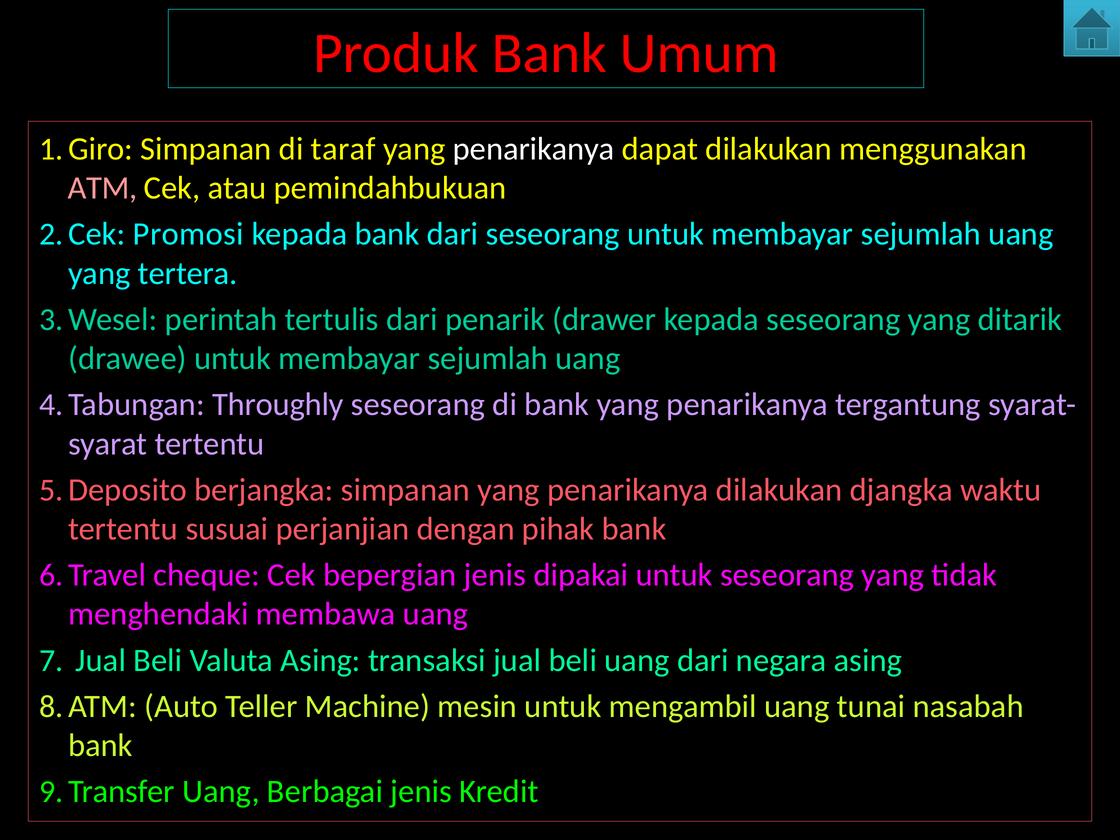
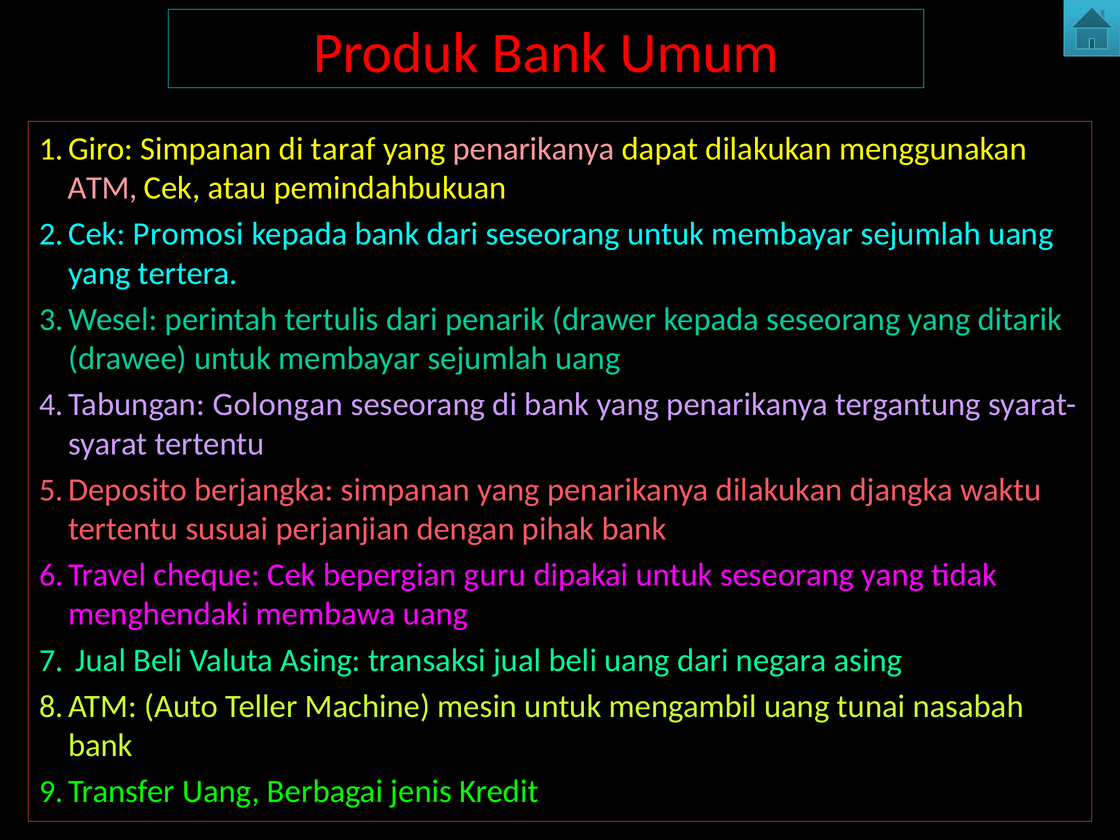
penarikanya at (534, 149) colour: white -> pink
Throughly: Throughly -> Golongan
bepergian jenis: jenis -> guru
